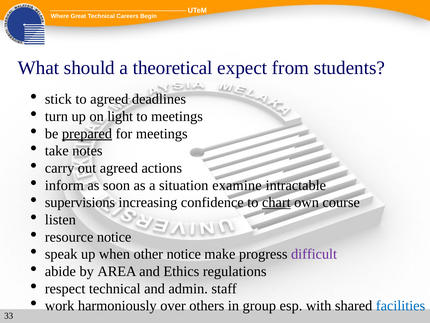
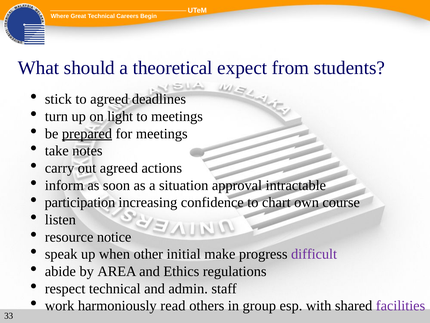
examine: examine -> approval
supervisions: supervisions -> participation
chart underline: present -> none
other notice: notice -> initial
over: over -> read
facilities colour: blue -> purple
